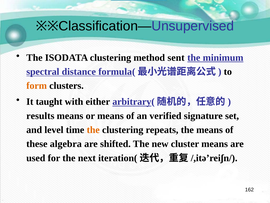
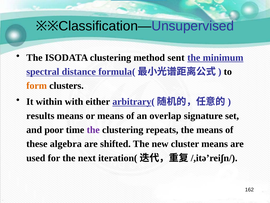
taught: taught -> within
verified: verified -> overlap
level: level -> poor
the at (93, 130) colour: orange -> purple
